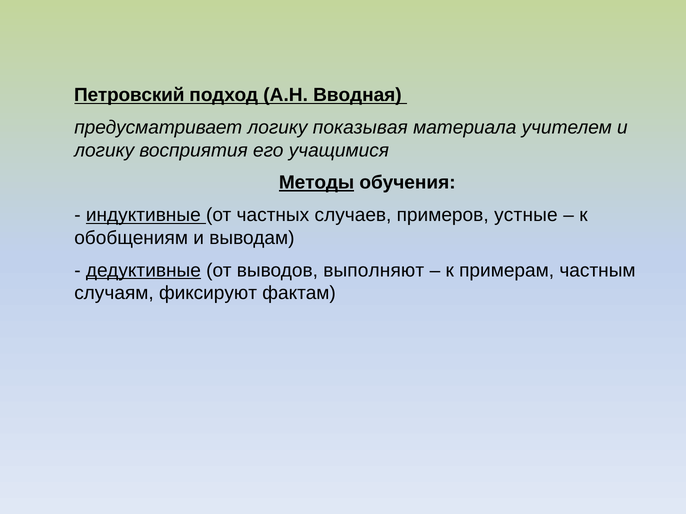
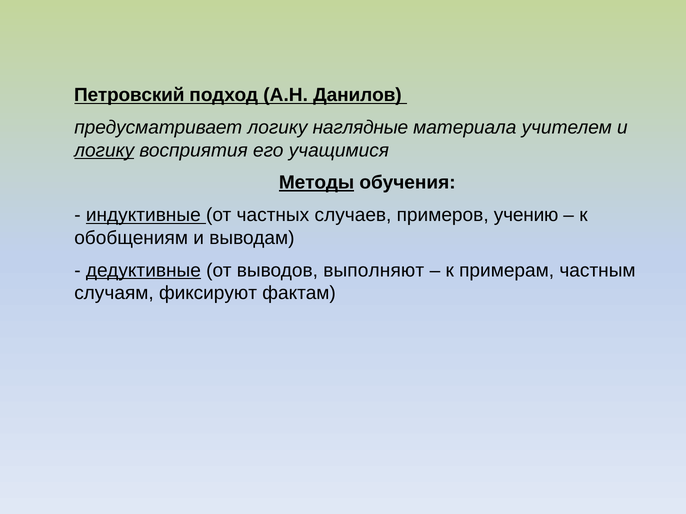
Вводная: Вводная -> Данилов
показывая: показывая -> наглядные
логику at (104, 150) underline: none -> present
устные: устные -> учению
